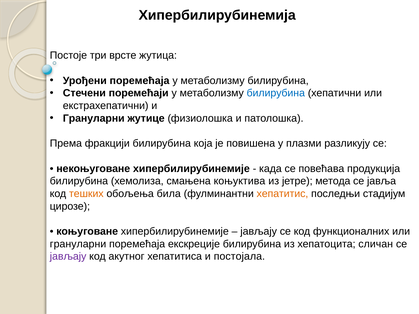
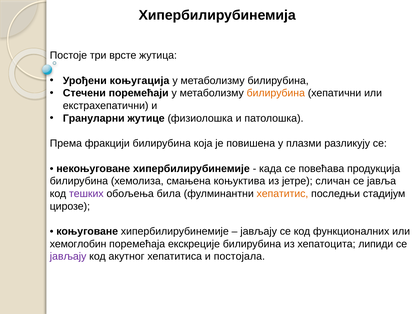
Урођени поремећаја: поремећаја -> коњугација
билирубина at (276, 93) colour: blue -> orange
метода: метода -> сличан
тешких colour: orange -> purple
грануларни at (78, 244): грануларни -> хемоглобин
сличан: сличан -> липиди
